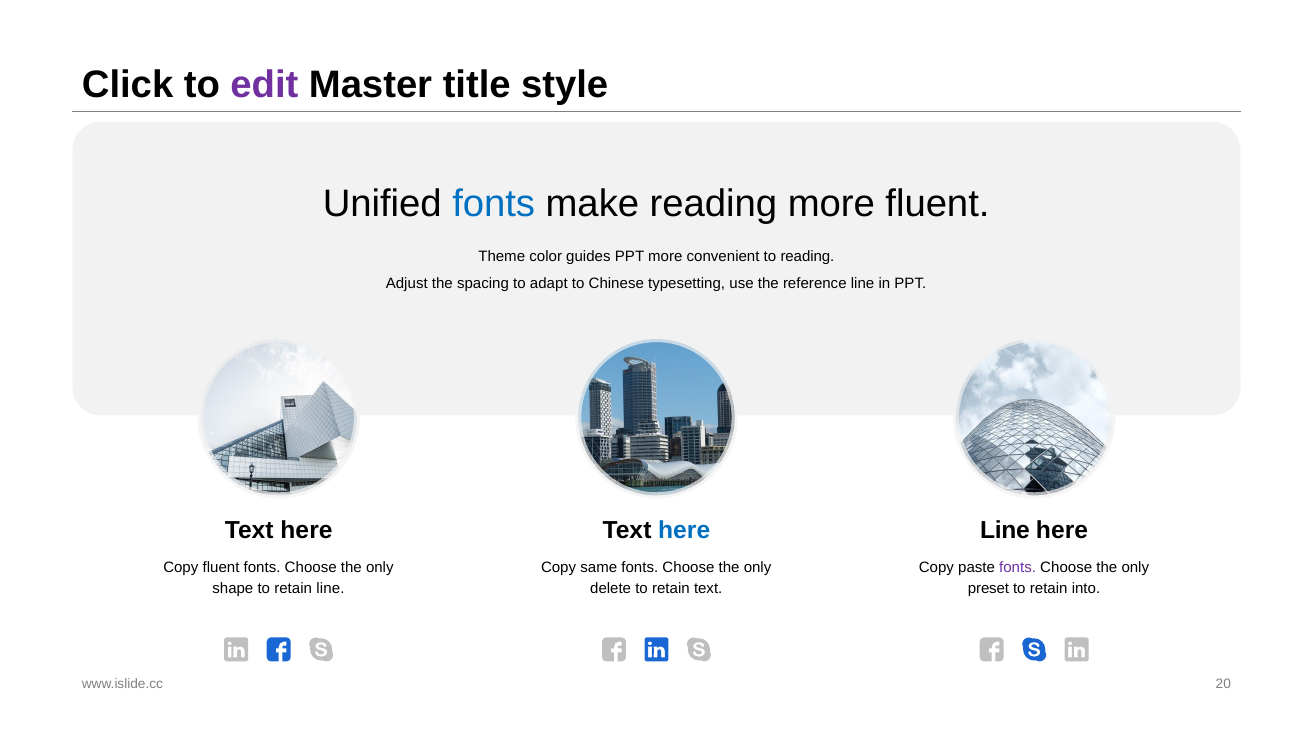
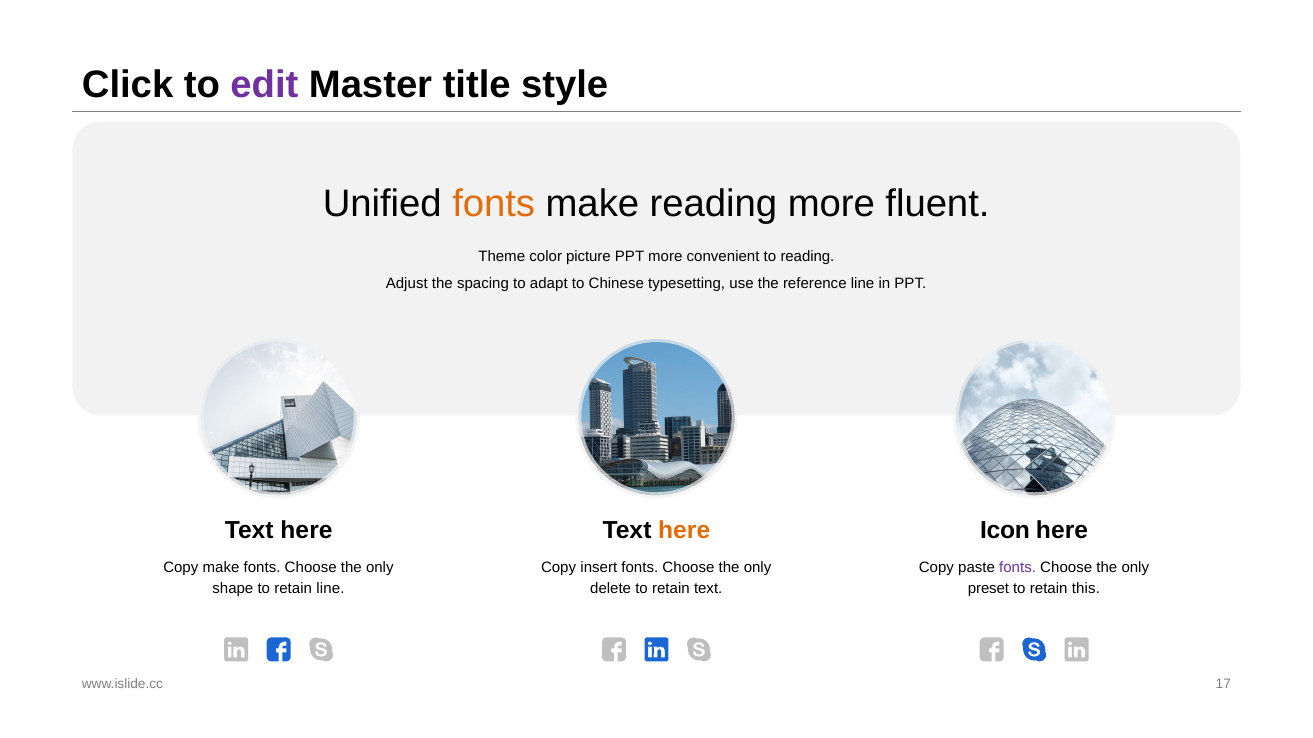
fonts at (494, 204) colour: blue -> orange
guides: guides -> picture
here at (684, 531) colour: blue -> orange
Line at (1005, 531): Line -> Icon
Copy fluent: fluent -> make
same: same -> insert
into: into -> this
20: 20 -> 17
